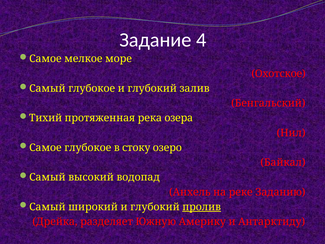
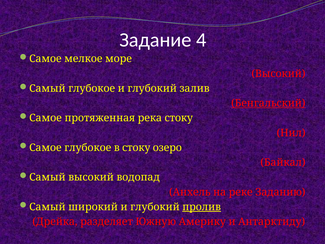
Охотское at (279, 74): Охотское -> Высокий
Бенгальский underline: none -> present
Тихий at (46, 118): Тихий -> Самое
река озера: озера -> стоку
